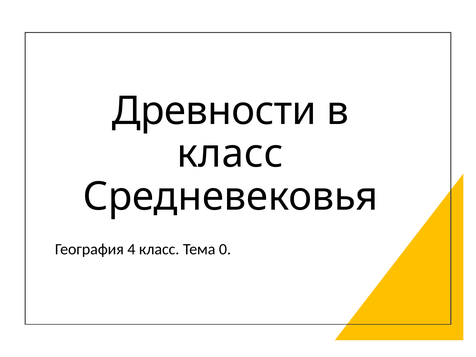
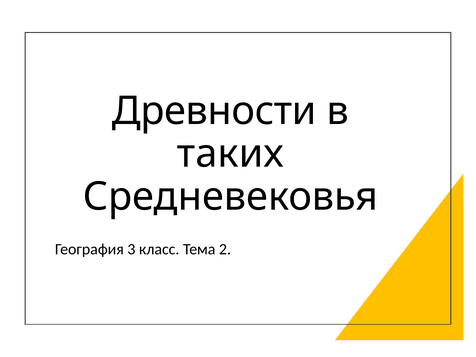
класс at (230, 154): класс -> таких
4: 4 -> 3
0: 0 -> 2
